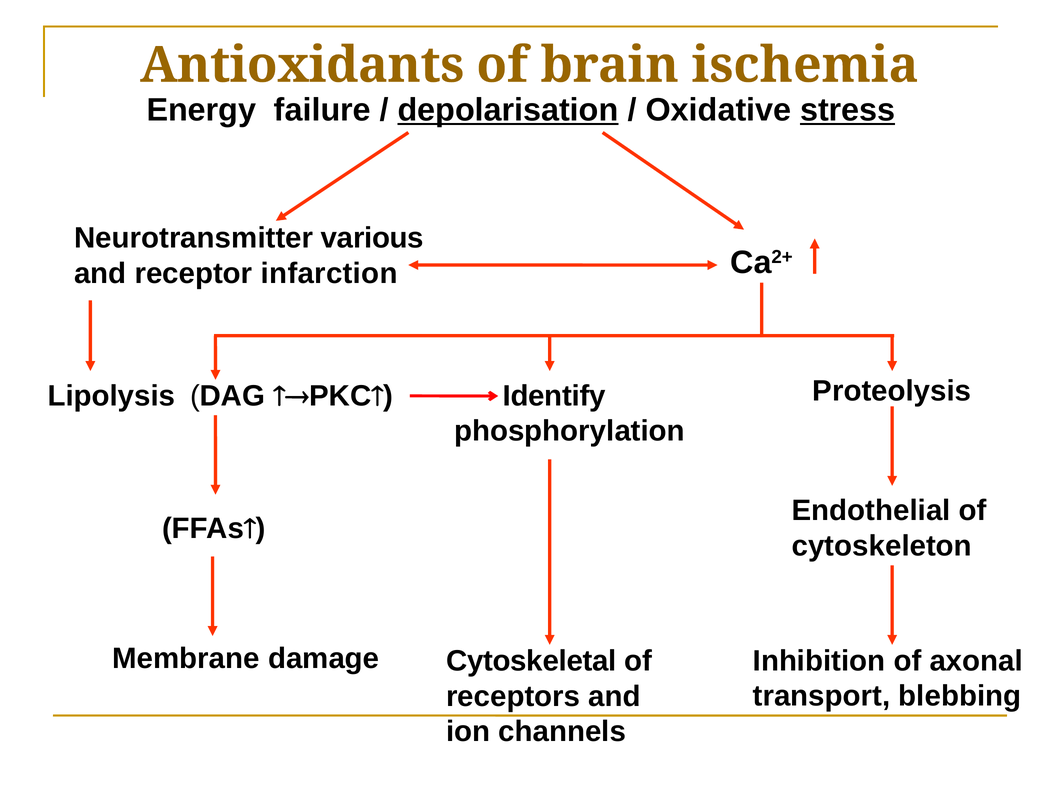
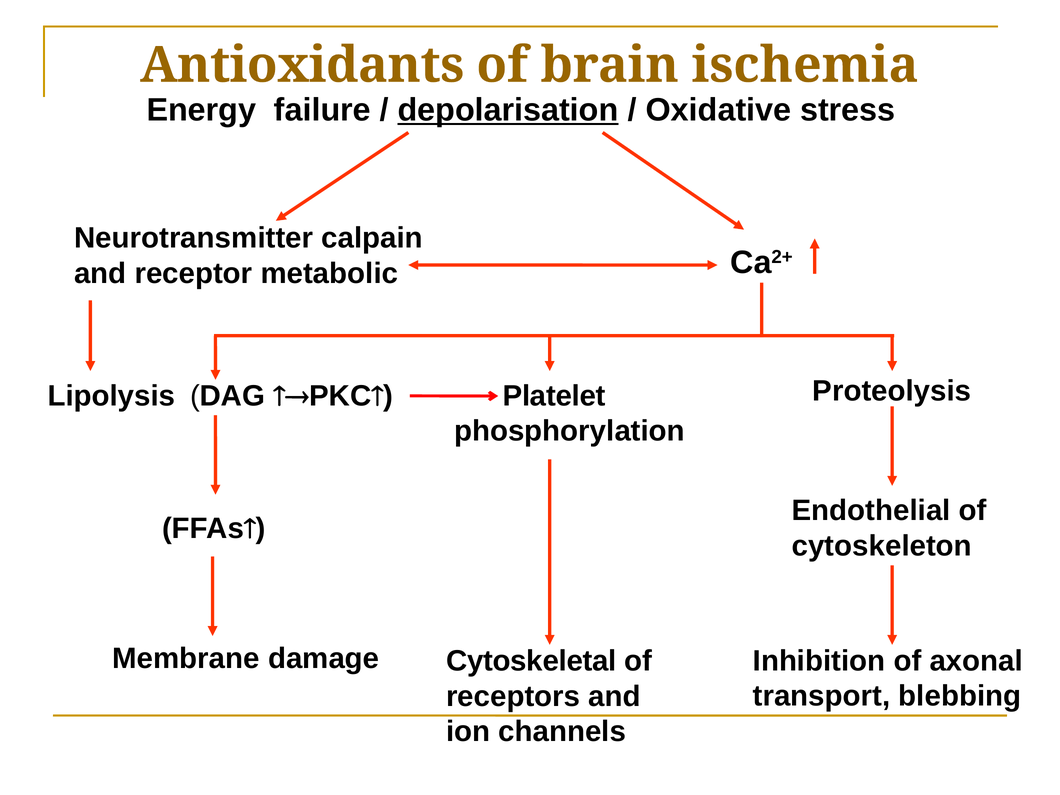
stress underline: present -> none
various: various -> calpain
infarction: infarction -> metabolic
Identify: Identify -> Platelet
